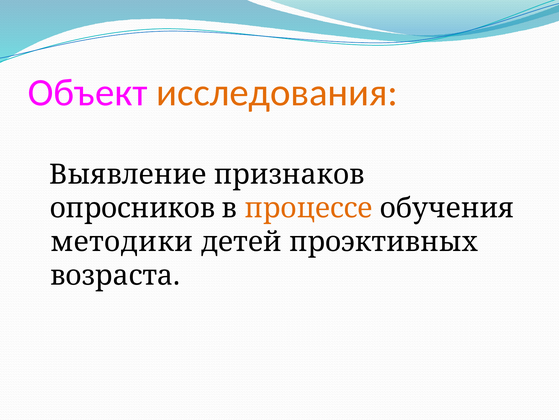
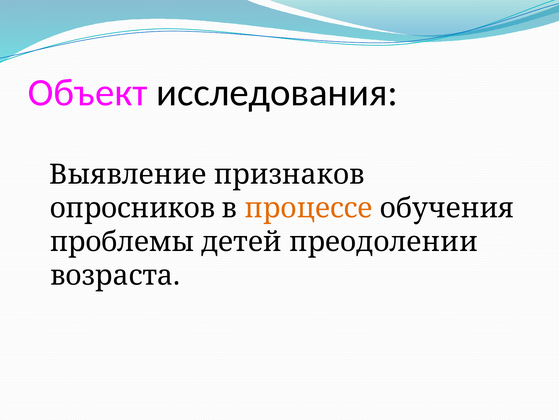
исследования colour: orange -> black
методики: методики -> проблемы
проэктивных: проэктивных -> преодолении
